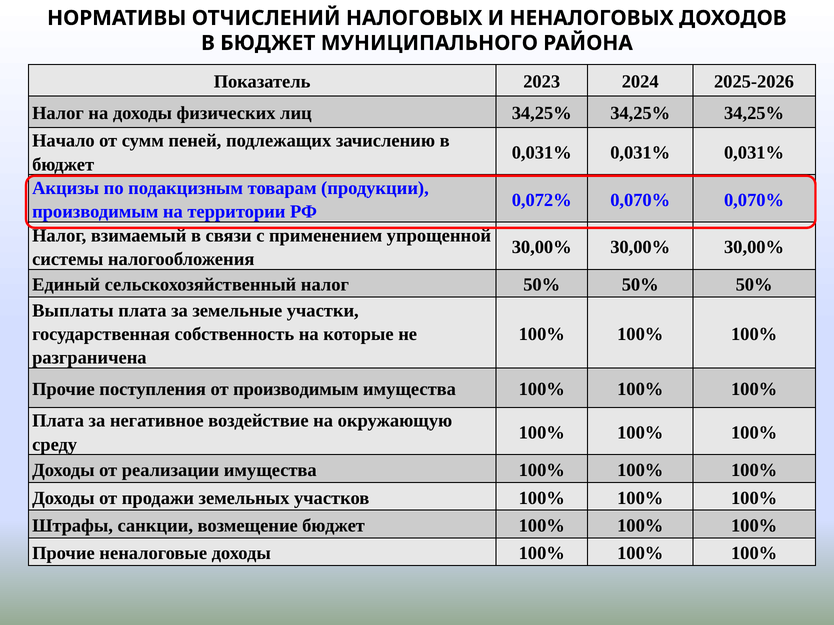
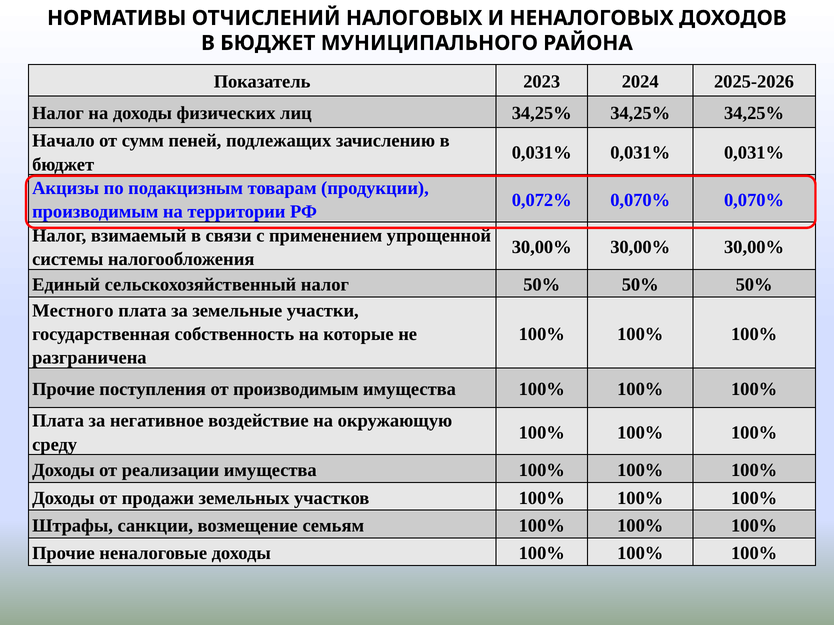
Выплаты: Выплаты -> Местного
возмещение бюджет: бюджет -> семьям
